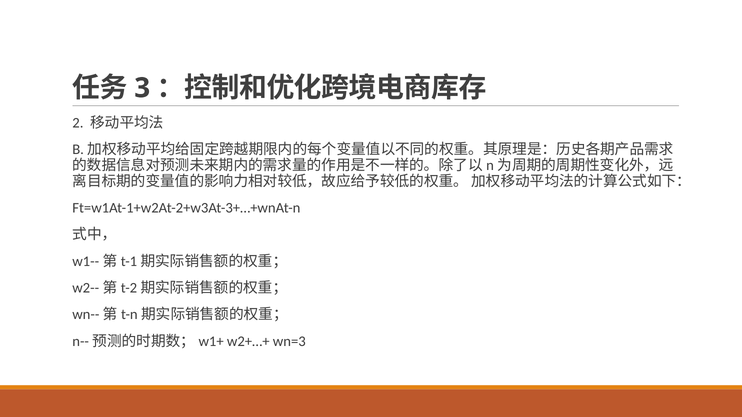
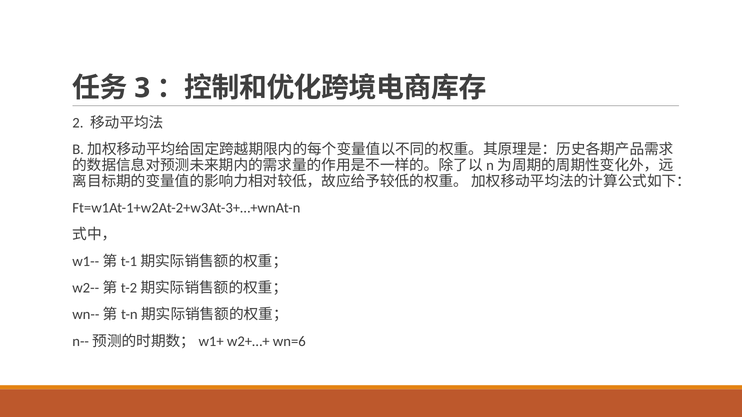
wn=3: wn=3 -> wn=6
